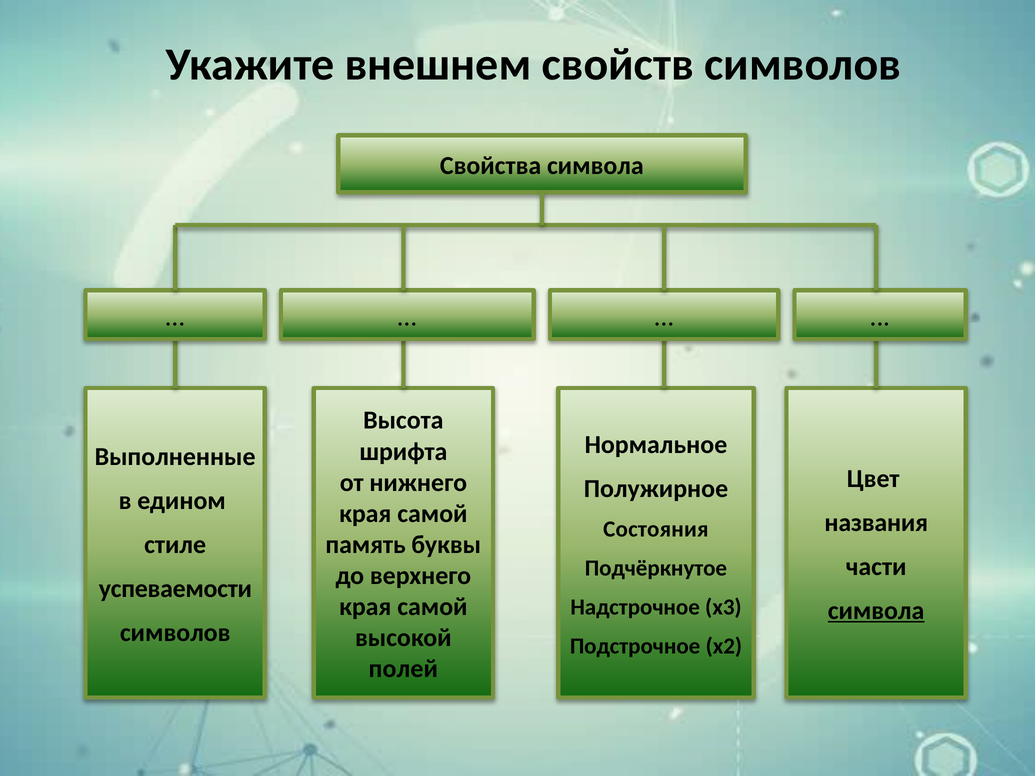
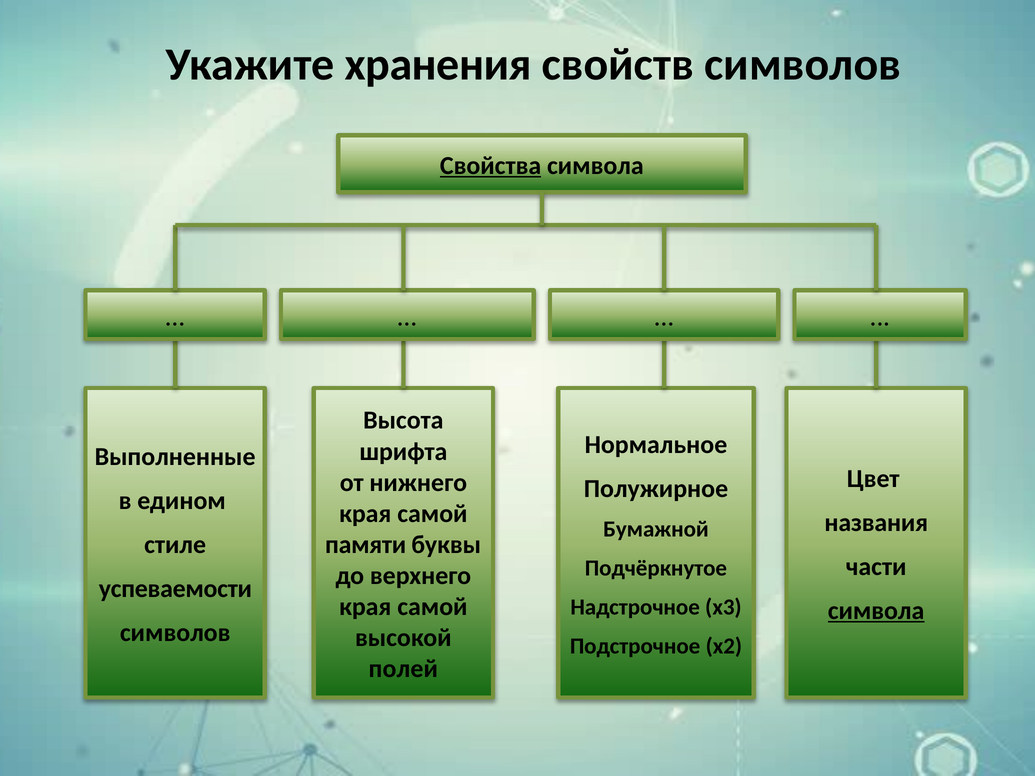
внешнем: внешнем -> хранения
Свойства underline: none -> present
Состояния: Состояния -> Бумажной
память: память -> памяти
